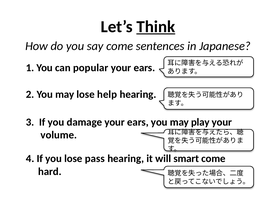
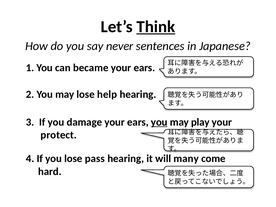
say come: come -> never
popular: popular -> became
you at (159, 122) underline: none -> present
volume: volume -> protect
smart: smart -> many
